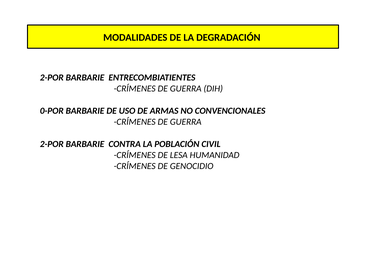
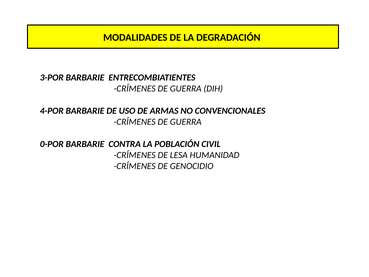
2-POR at (52, 77): 2-POR -> 3-POR
0-POR: 0-POR -> 4-POR
2-POR at (52, 144): 2-POR -> 0-POR
